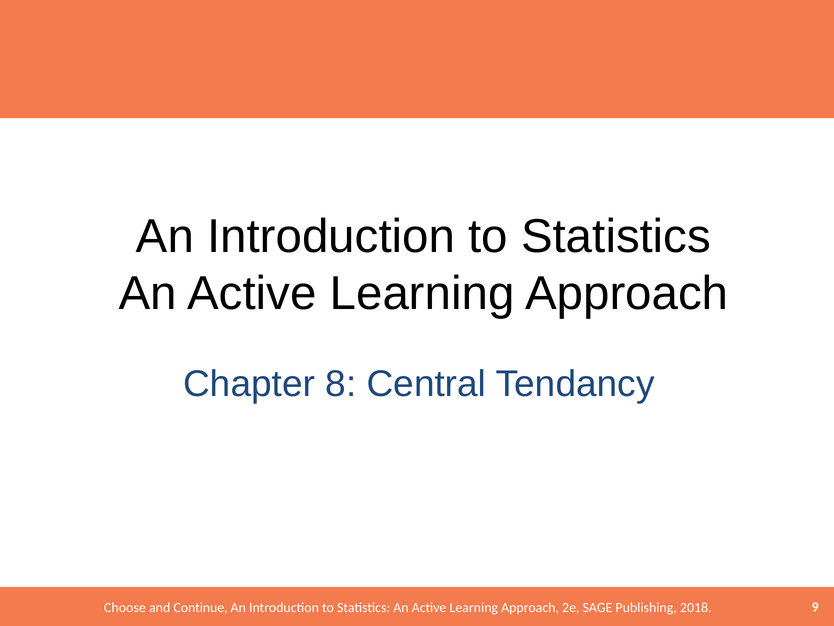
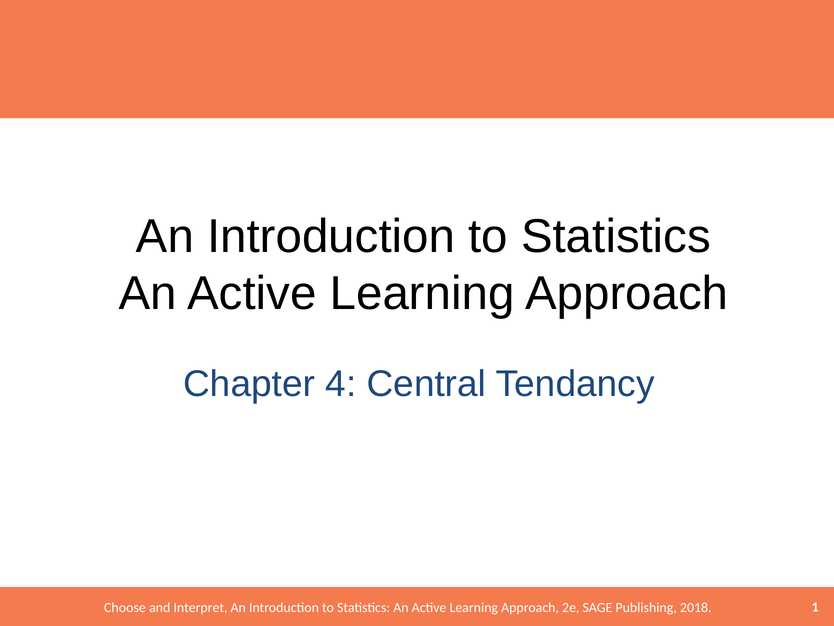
8: 8 -> 4
Continue: Continue -> Interpret
9: 9 -> 1
